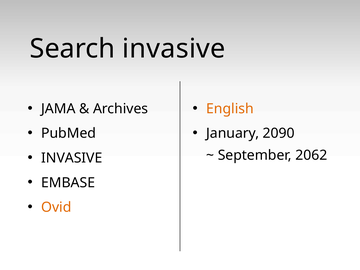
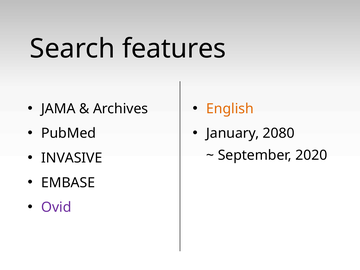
Search invasive: invasive -> features
2090: 2090 -> 2080
2062: 2062 -> 2020
Ovid colour: orange -> purple
